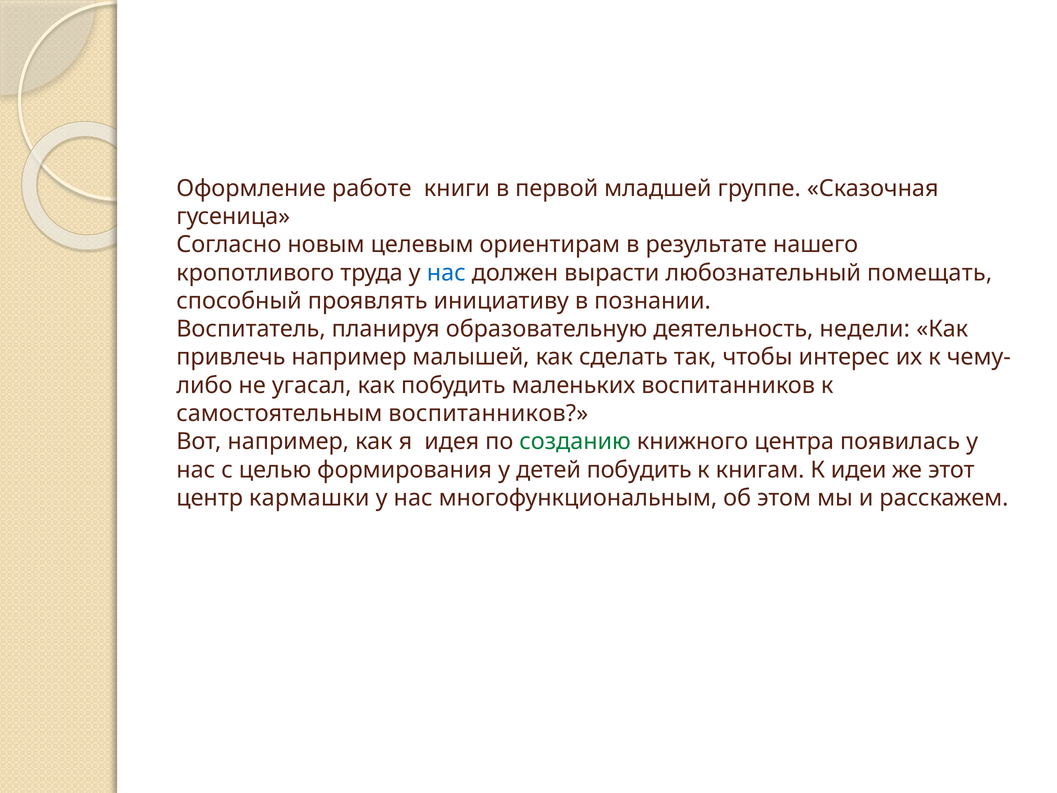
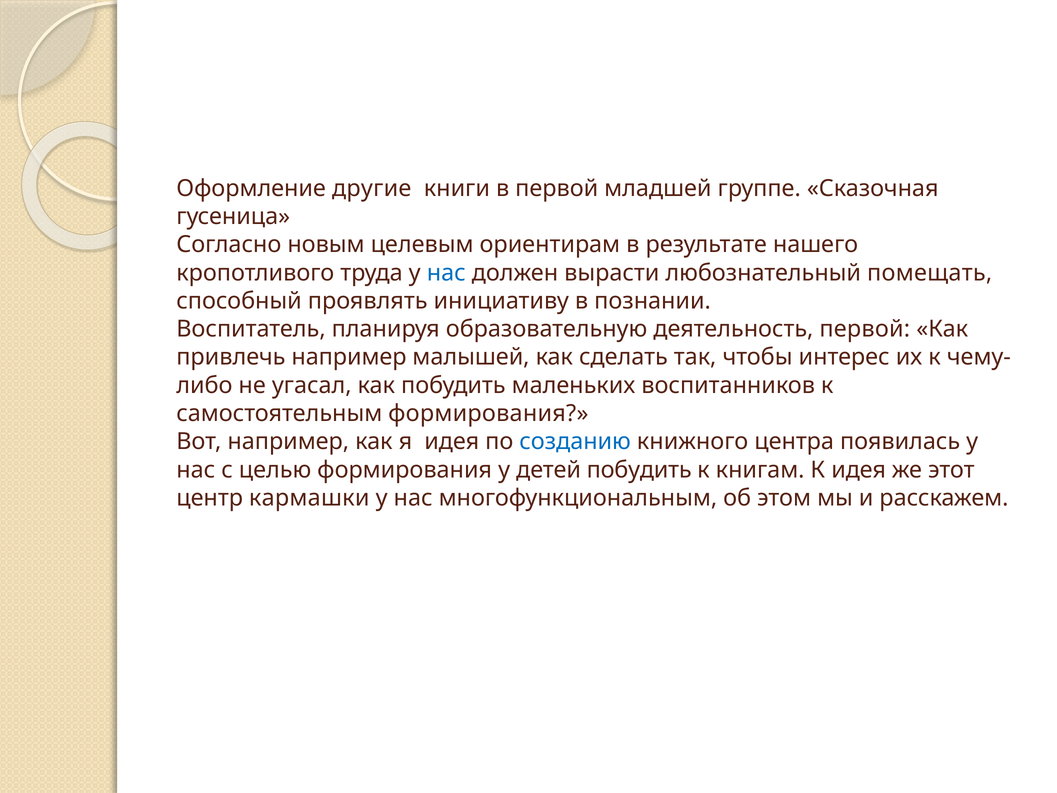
работе: работе -> другие
деятельность недели: недели -> первой
самостоятельным воспитанников: воспитанников -> формирования
созданию colour: green -> blue
К идеи: идеи -> идея
